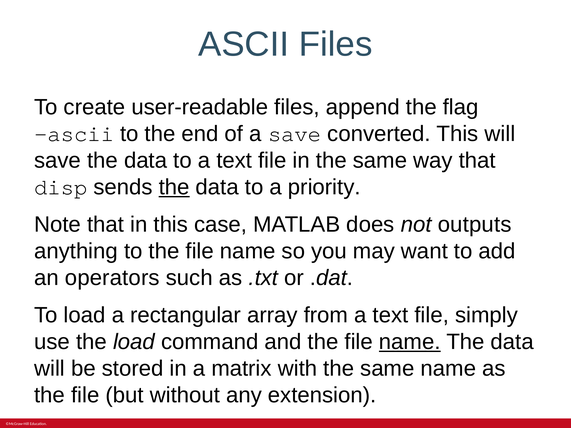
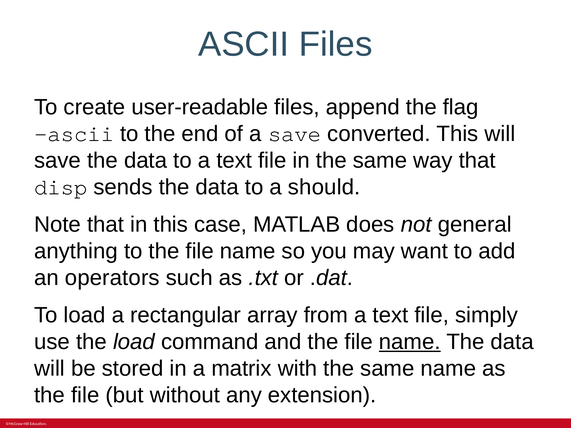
the at (174, 187) underline: present -> none
priority: priority -> should
outputs: outputs -> general
